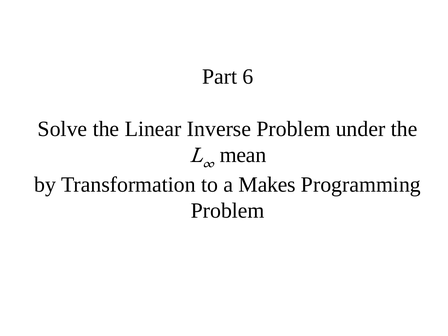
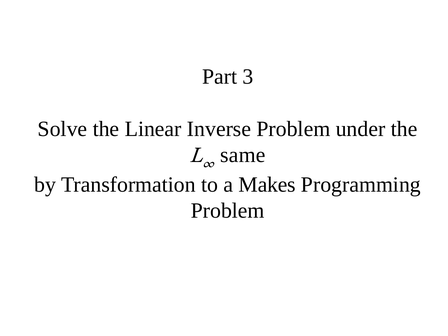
6: 6 -> 3
mean: mean -> same
